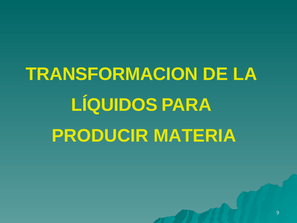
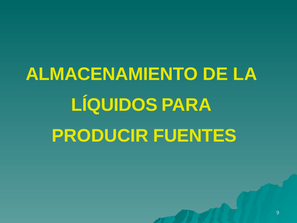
TRANSFORMACION: TRANSFORMACION -> ALMACENAMIENTO
MATERIA: MATERIA -> FUENTES
